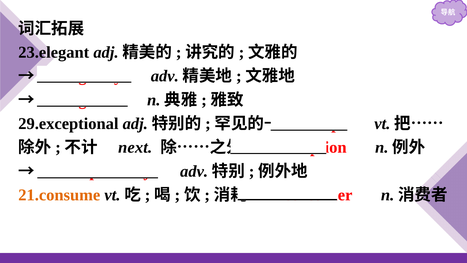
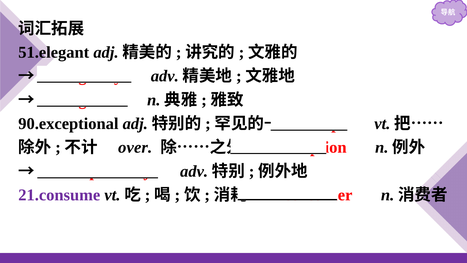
23.elegant: 23.elegant -> 51.elegant
29.exceptional: 29.exceptional -> 90.exceptional
next: next -> over
21.consume colour: orange -> purple
